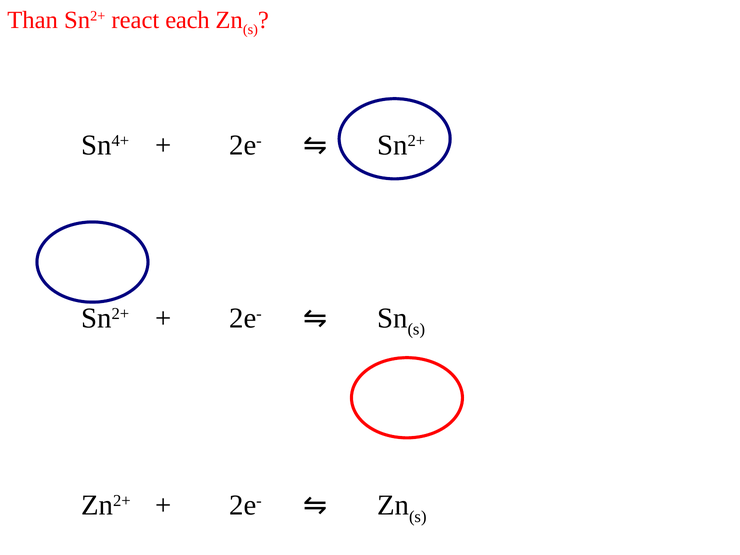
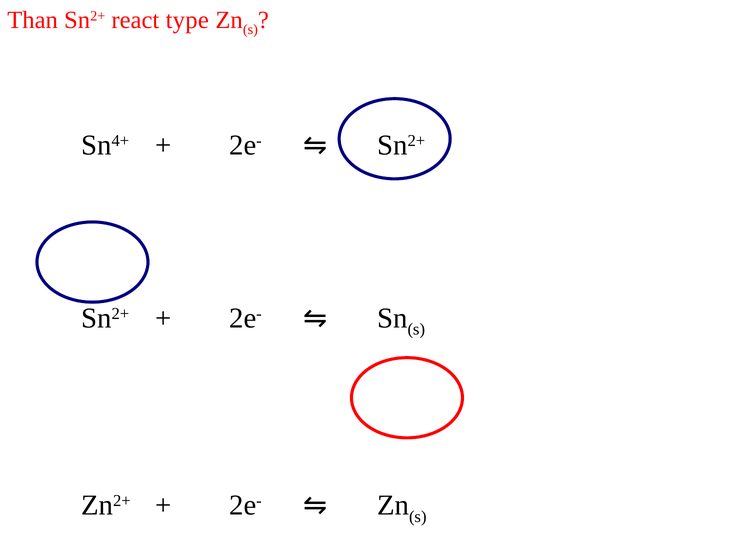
each: each -> type
